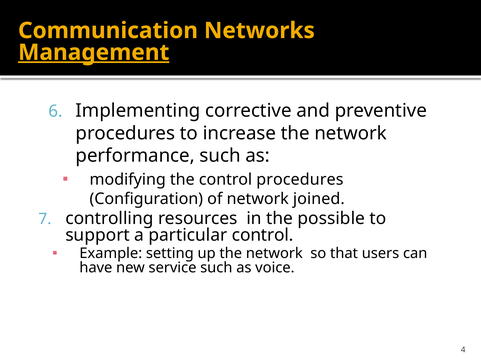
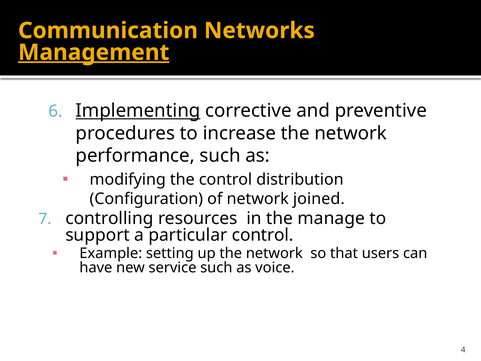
Implementing underline: none -> present
control procedures: procedures -> distribution
possible: possible -> manage
